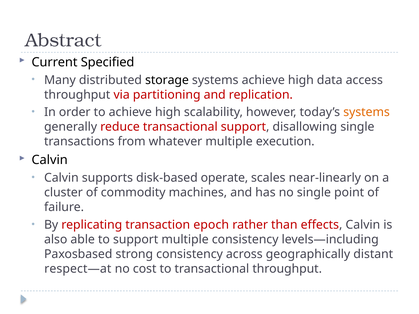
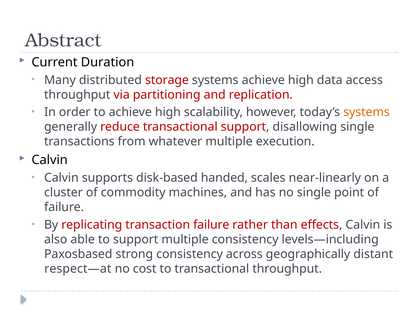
Specified: Specified -> Duration
storage colour: black -> red
operate: operate -> handed
transaction epoch: epoch -> failure
